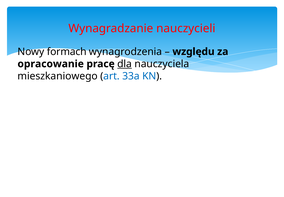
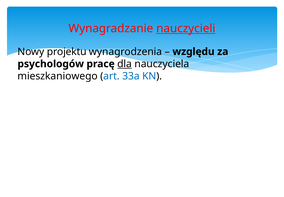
nauczycieli underline: none -> present
formach: formach -> projektu
opracowanie: opracowanie -> psychologów
